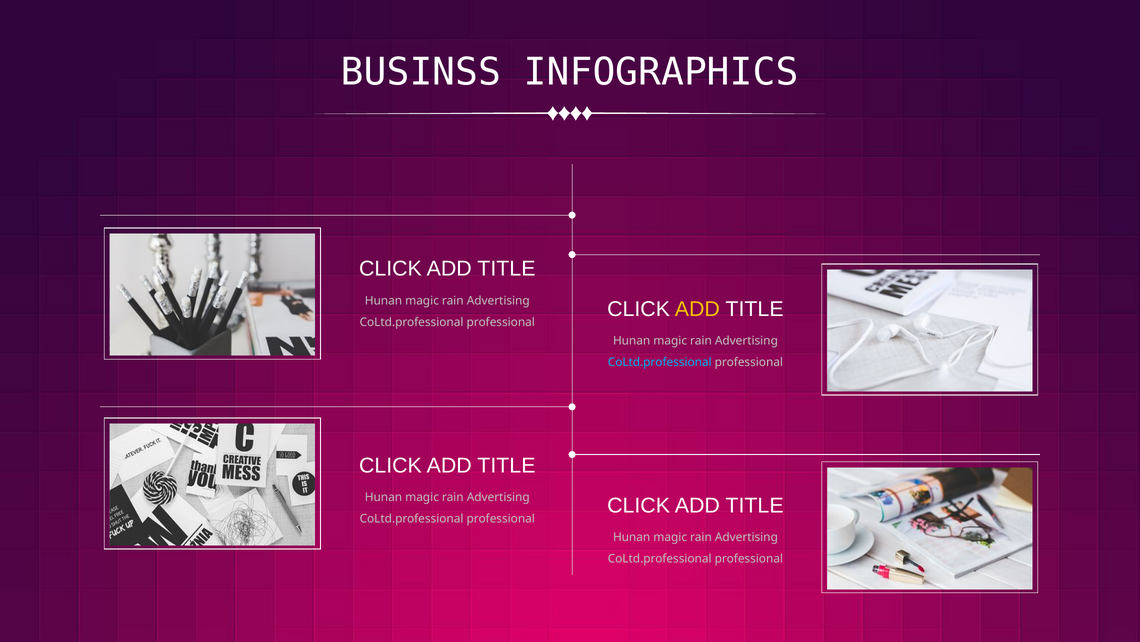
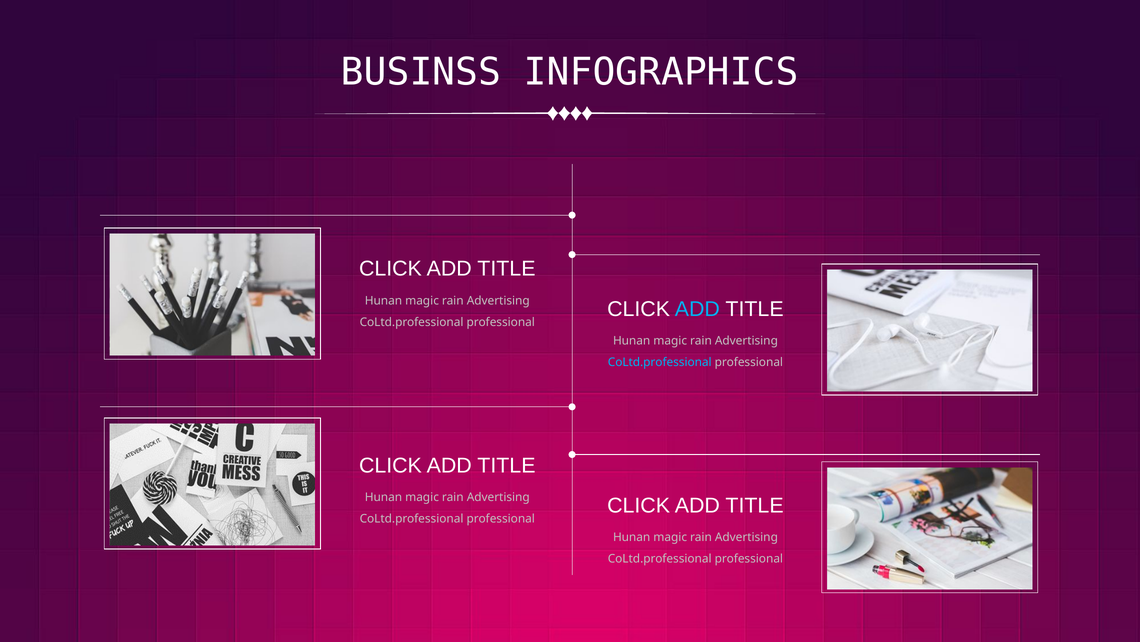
ADD at (697, 309) colour: yellow -> light blue
